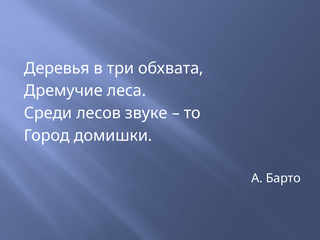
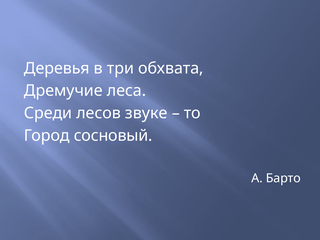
домишки: домишки -> сосновый
